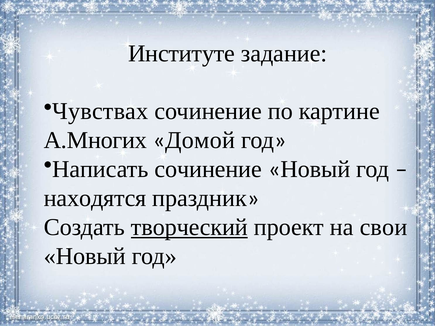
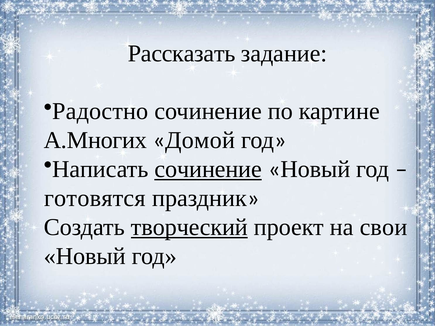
Институте: Институте -> Рассказать
Чувствах: Чувствах -> Радостно
сочинение at (208, 169) underline: none -> present
находятся: находятся -> готовятся
